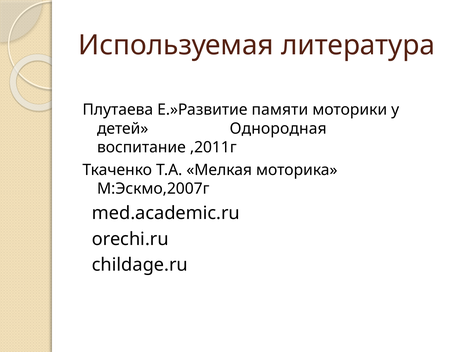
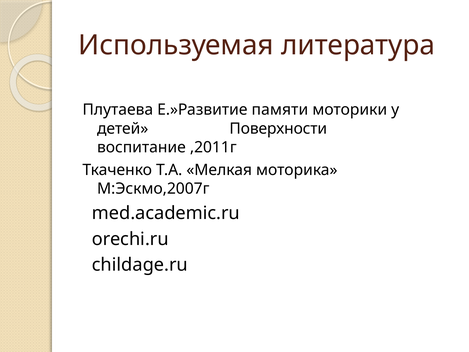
Однородная: Однородная -> Поверхности
